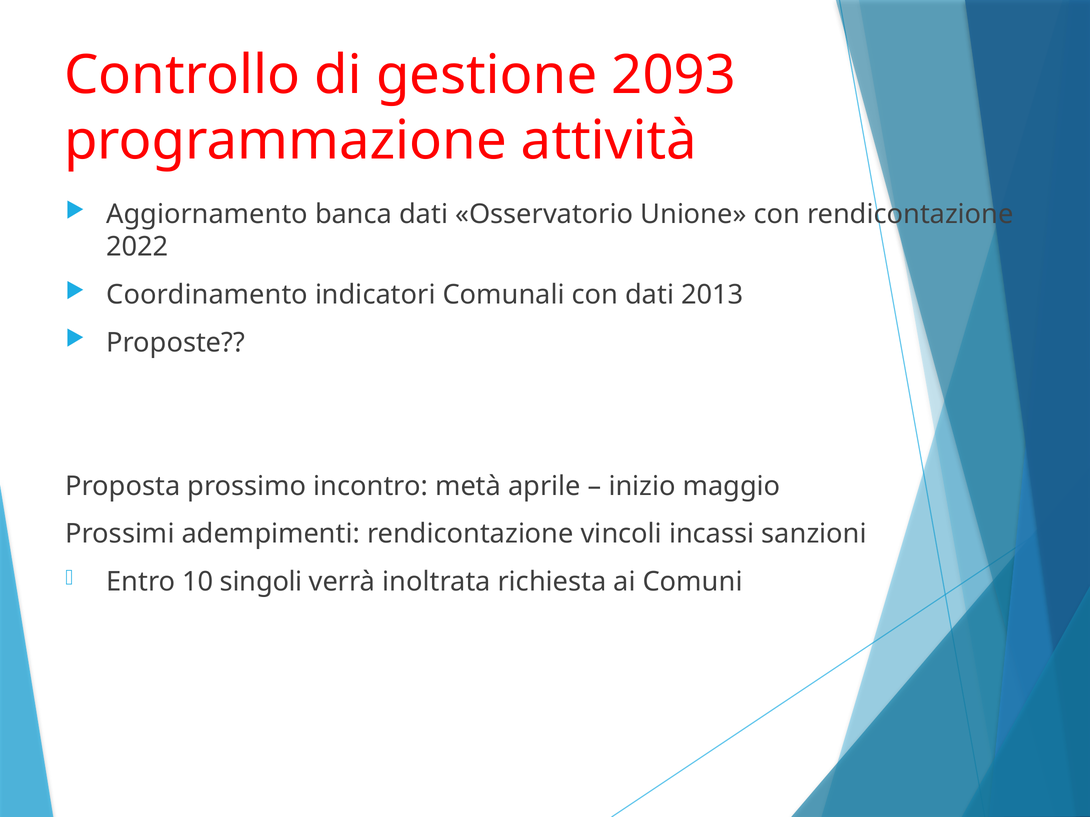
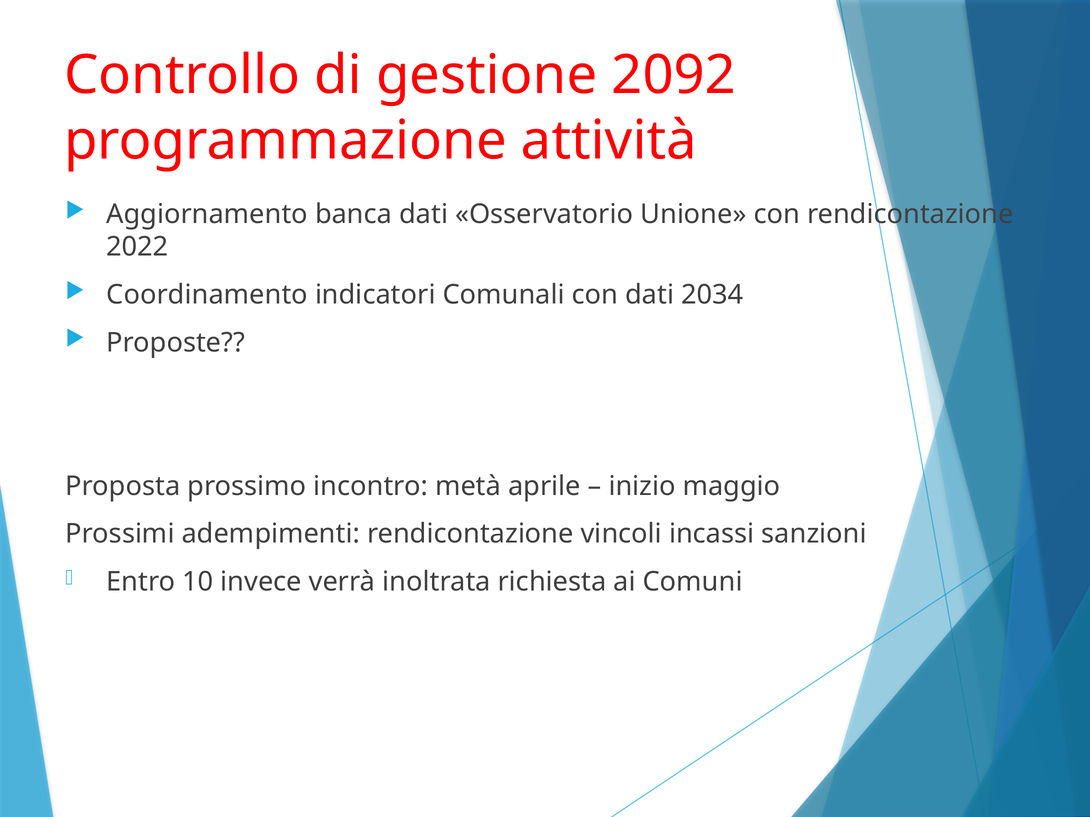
2093: 2093 -> 2092
2013: 2013 -> 2034
singoli: singoli -> invece
